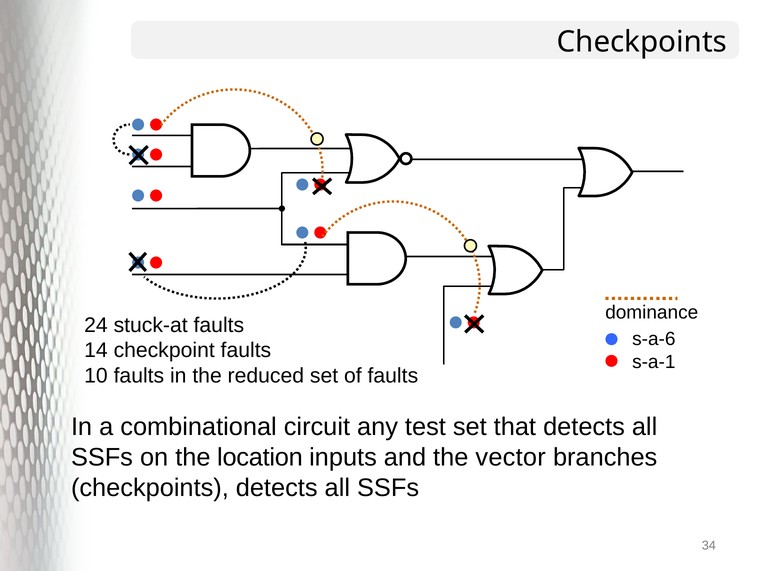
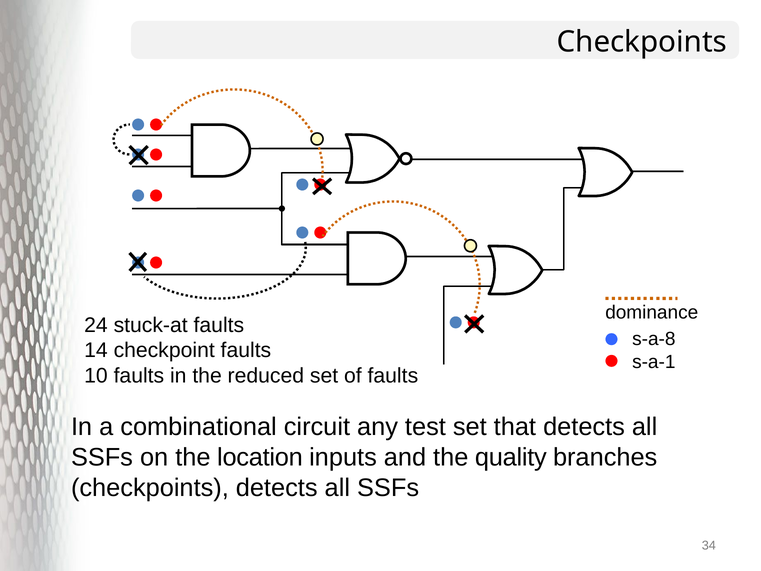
s-a-6: s-a-6 -> s-a-8
vector: vector -> quality
